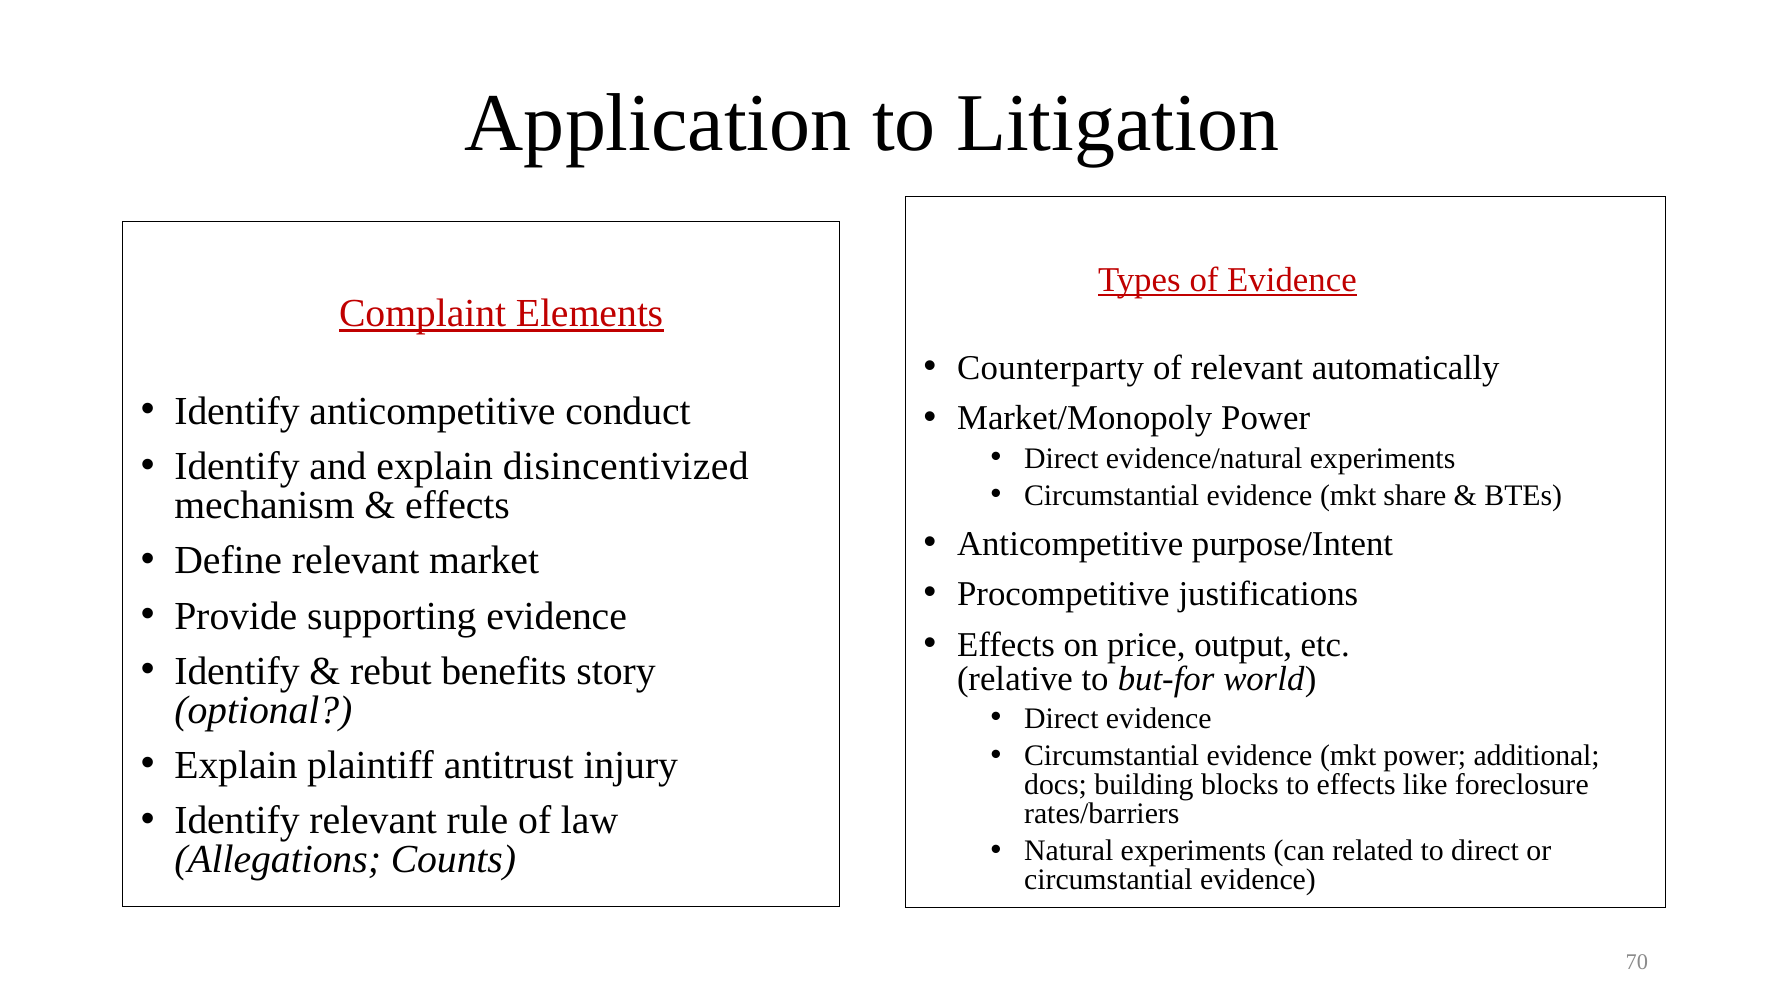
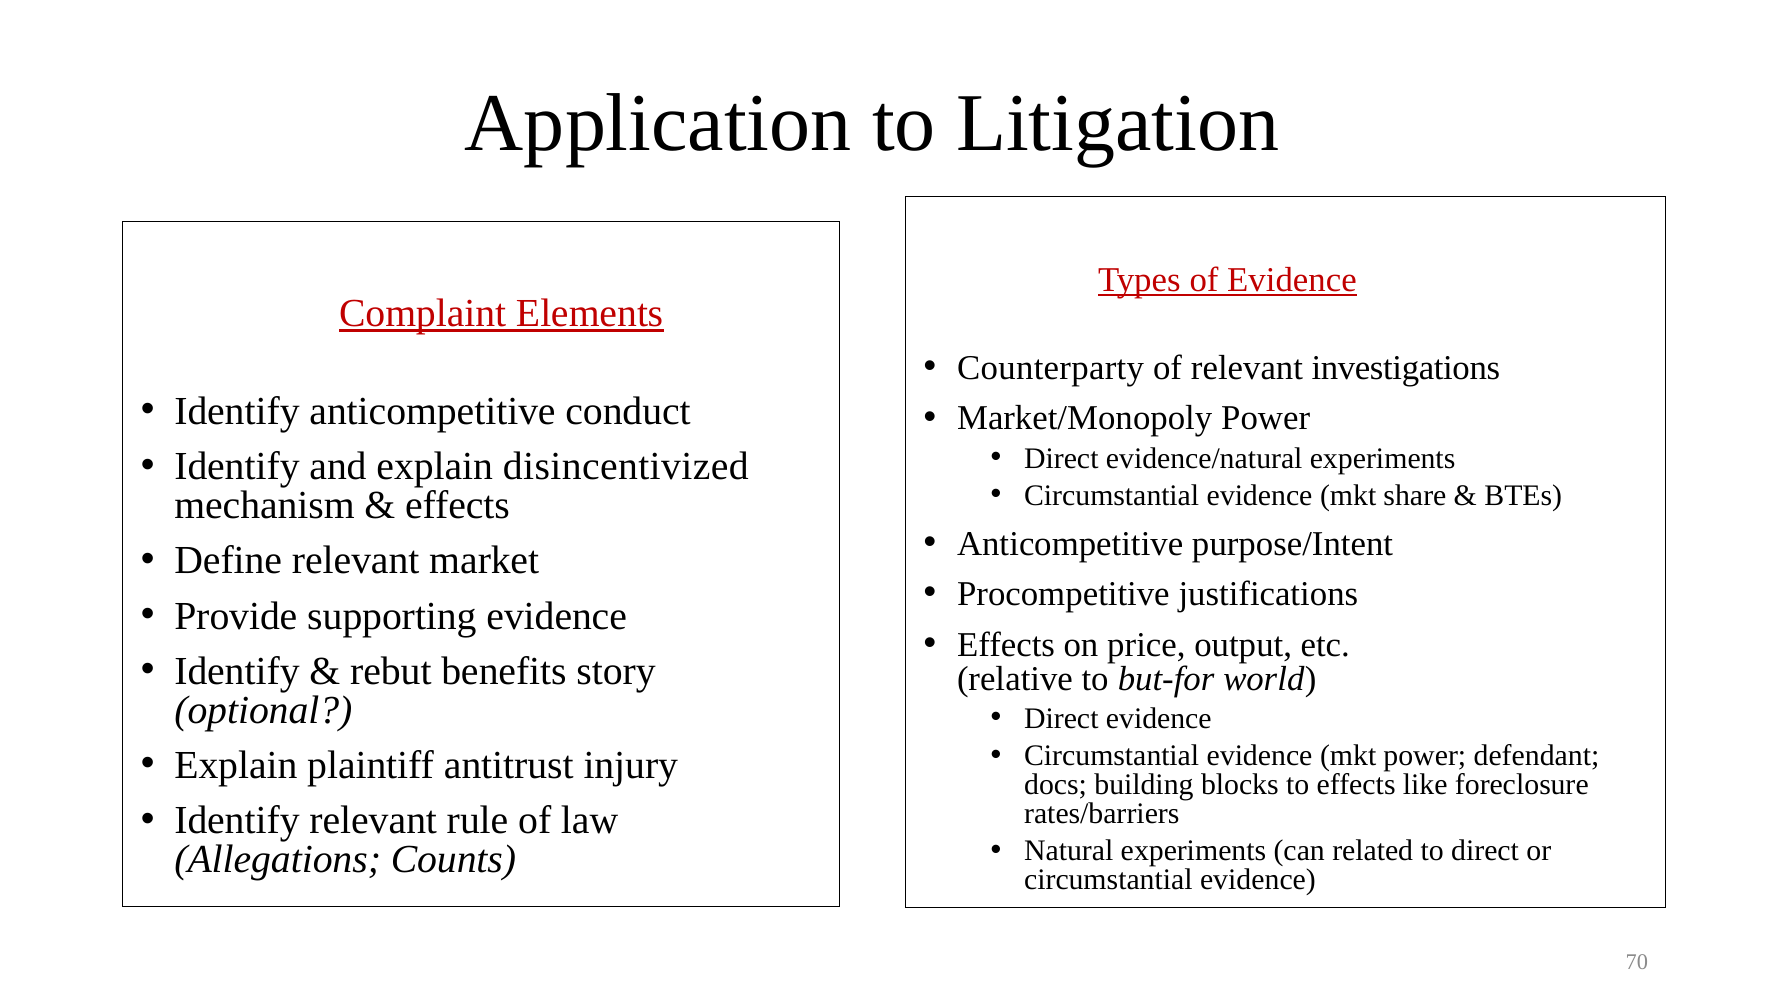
automatically: automatically -> investigations
additional: additional -> defendant
